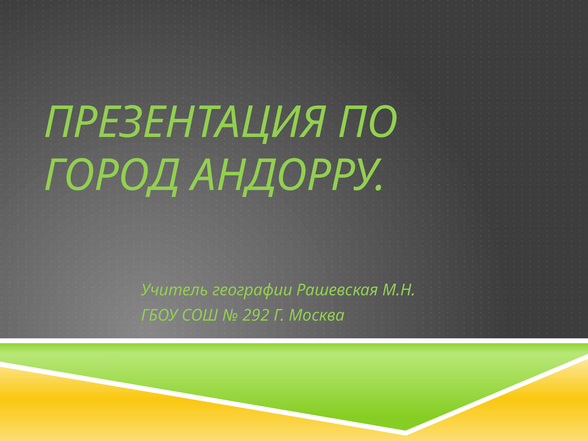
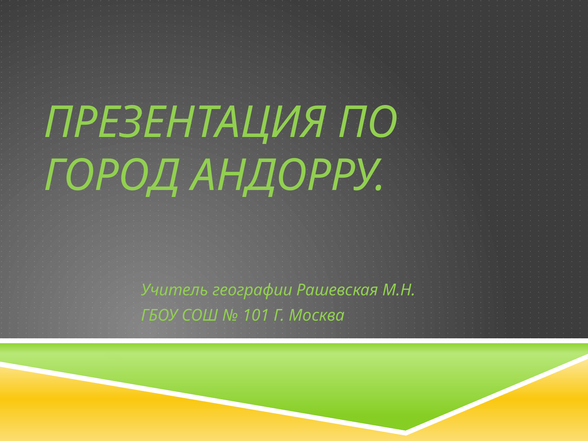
292: 292 -> 101
